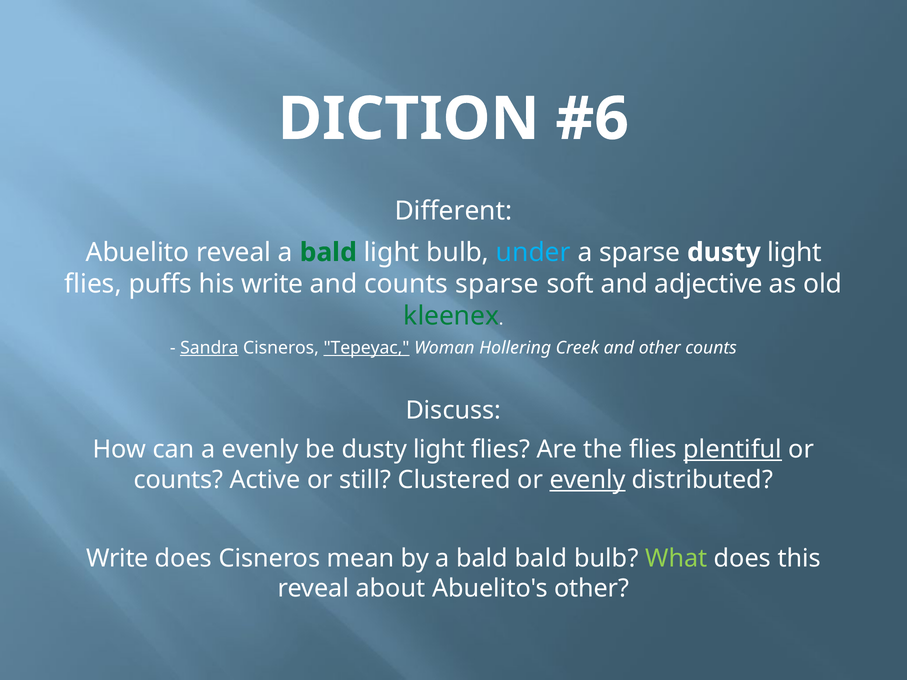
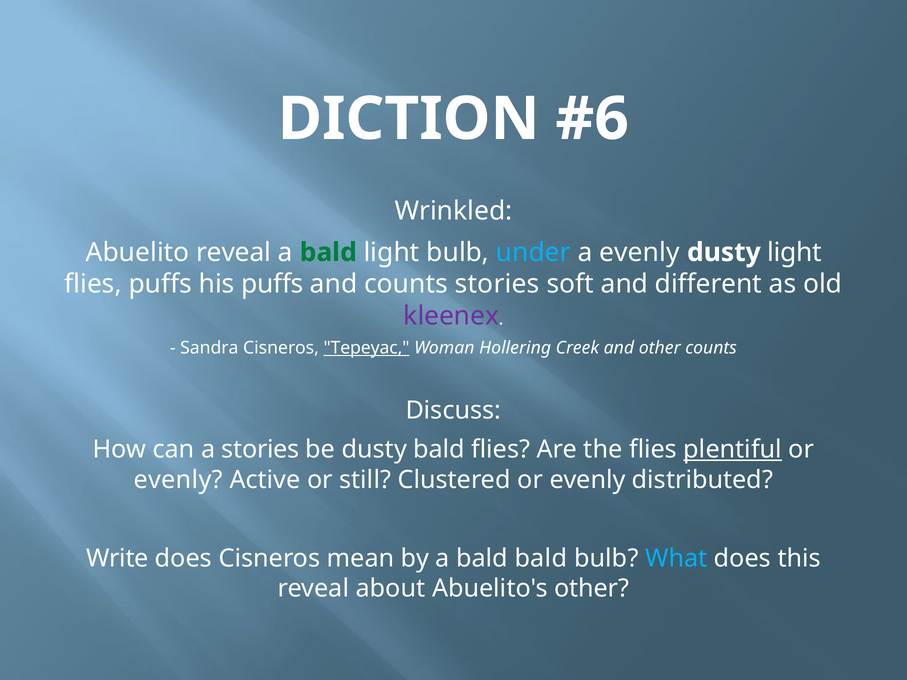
Different: Different -> Wrinkled
a sparse: sparse -> evenly
his write: write -> puffs
counts sparse: sparse -> stories
adjective: adjective -> different
kleenex colour: green -> purple
Sandra underline: present -> none
a evenly: evenly -> stories
be dusty light: light -> bald
counts at (178, 480): counts -> evenly
evenly at (587, 480) underline: present -> none
What colour: light green -> light blue
